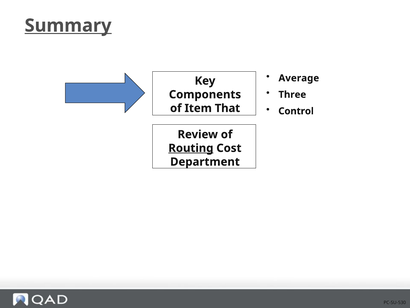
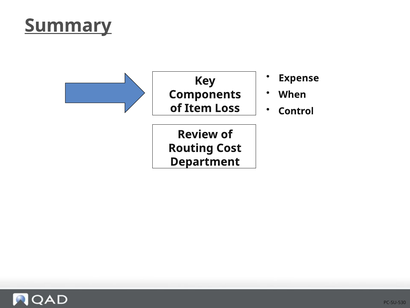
Average: Average -> Expense
Three: Three -> When
That: That -> Loss
Routing underline: present -> none
